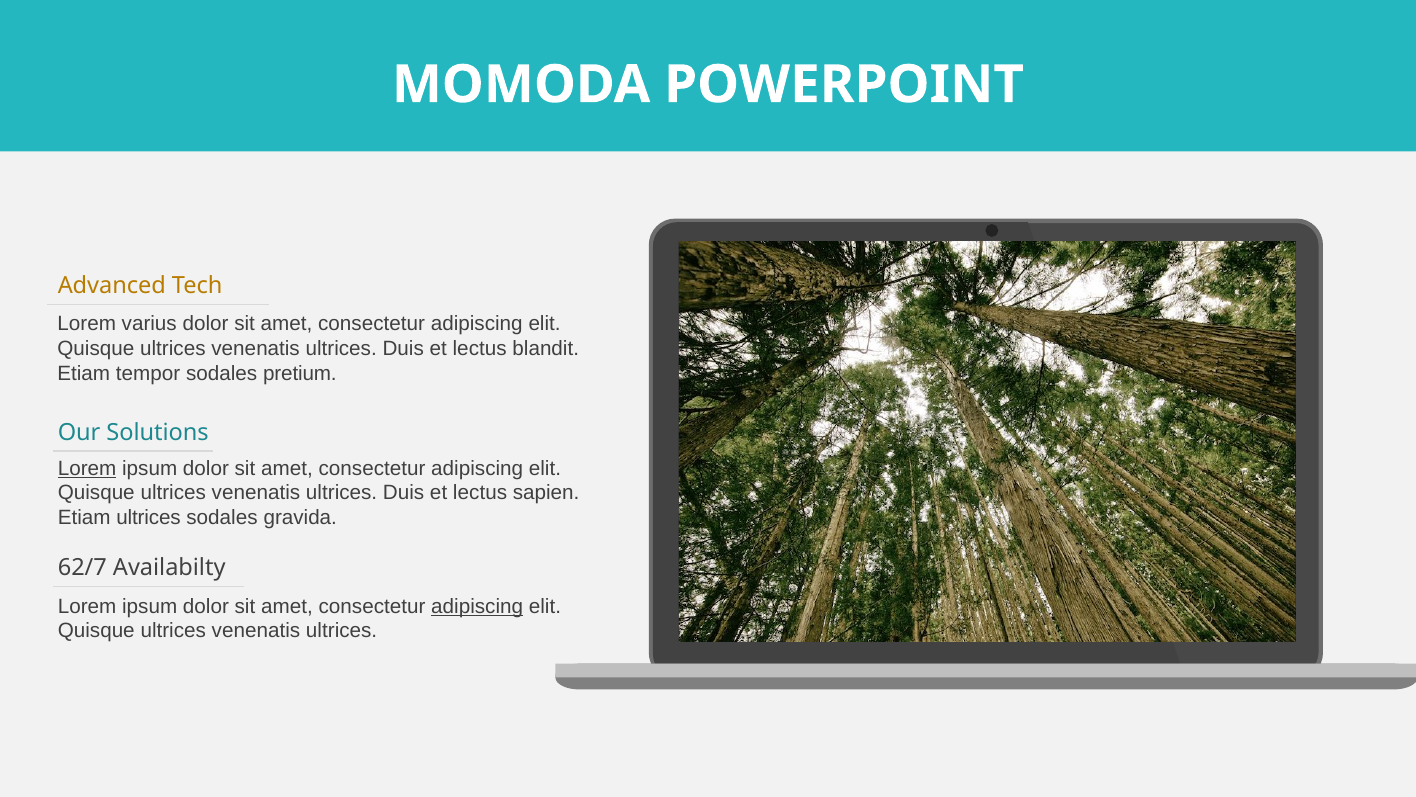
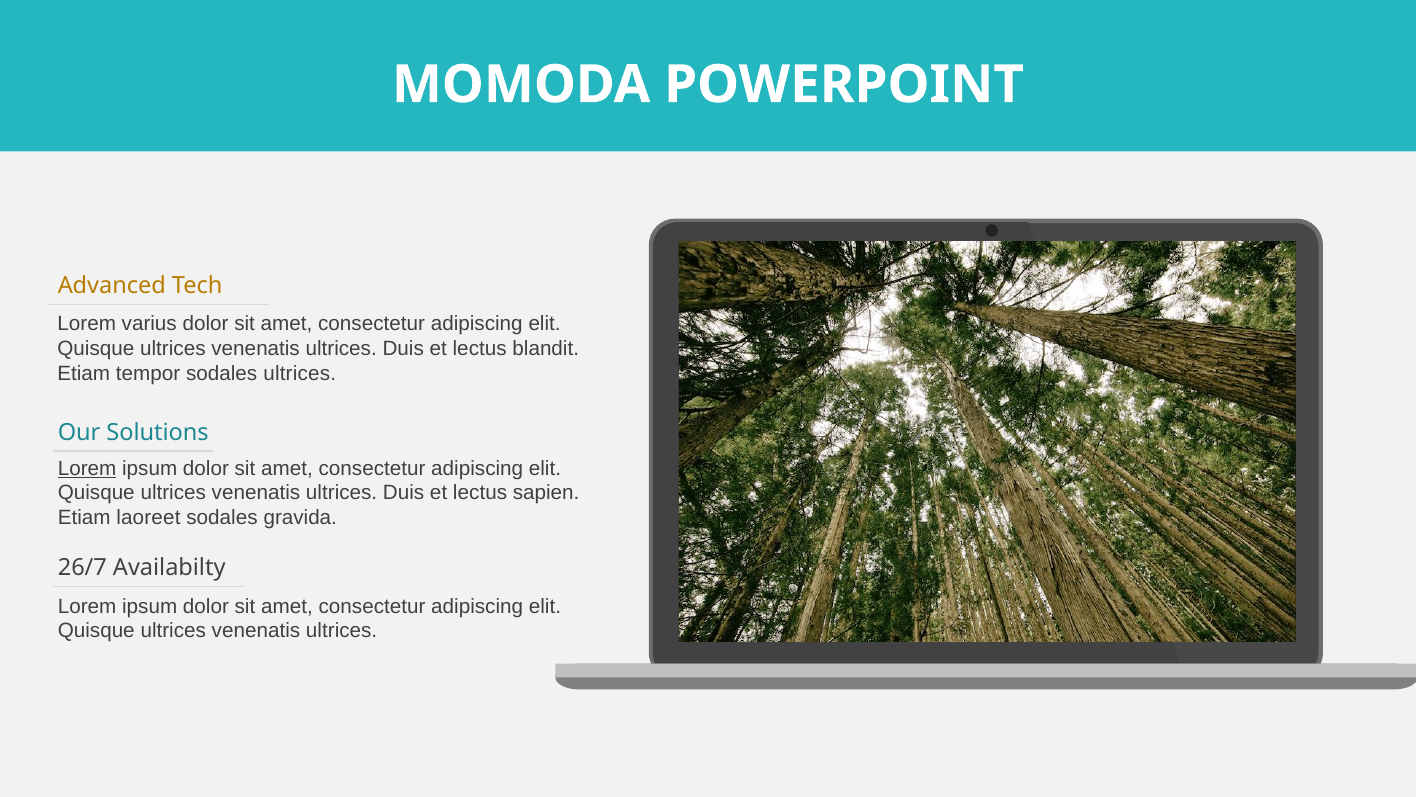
sodales pretium: pretium -> ultrices
Etiam ultrices: ultrices -> laoreet
62/7: 62/7 -> 26/7
adipiscing at (477, 606) underline: present -> none
